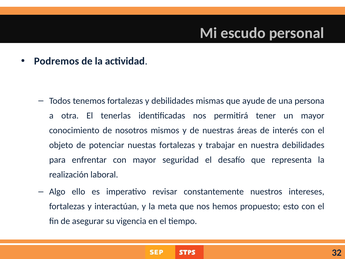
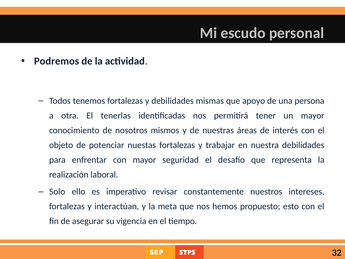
ayude: ayude -> apoyo
Algo: Algo -> Solo
